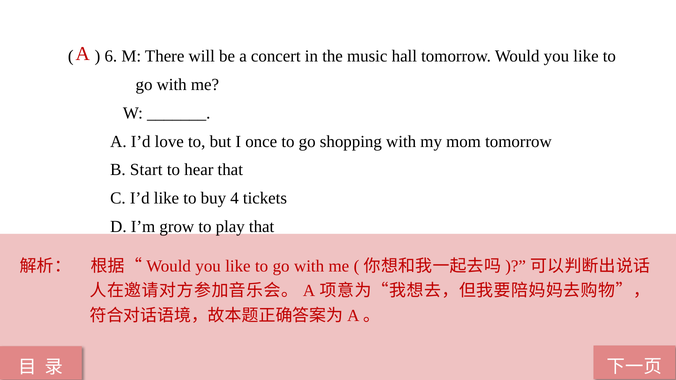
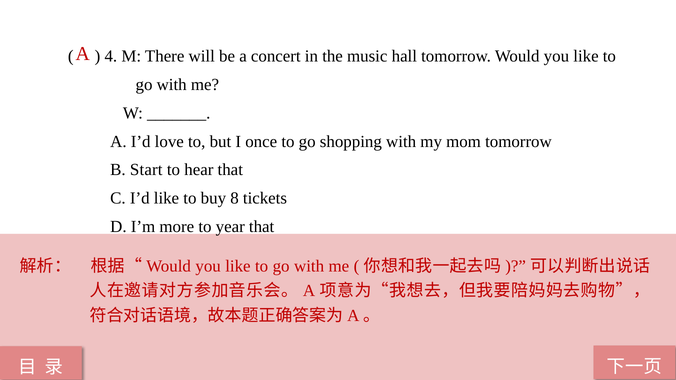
6: 6 -> 4
4: 4 -> 8
grow: grow -> more
play: play -> year
